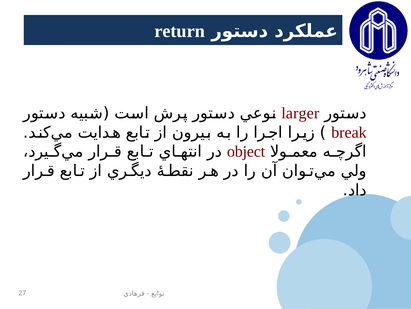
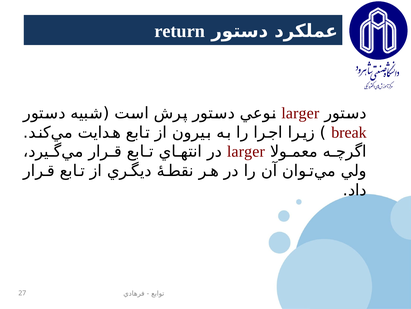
object at (246, 151): object -> larger
